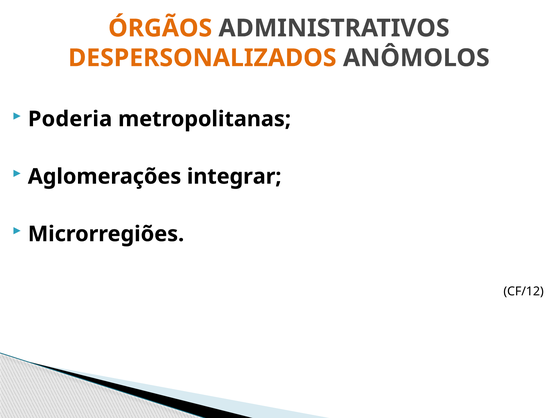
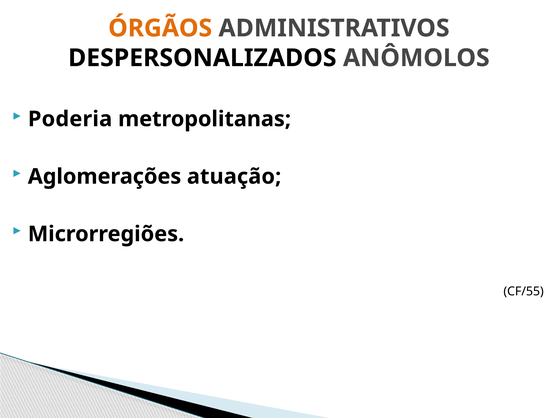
DESPERSONALIZADOS colour: orange -> black
integrar: integrar -> atuação
CF/12: CF/12 -> CF/55
